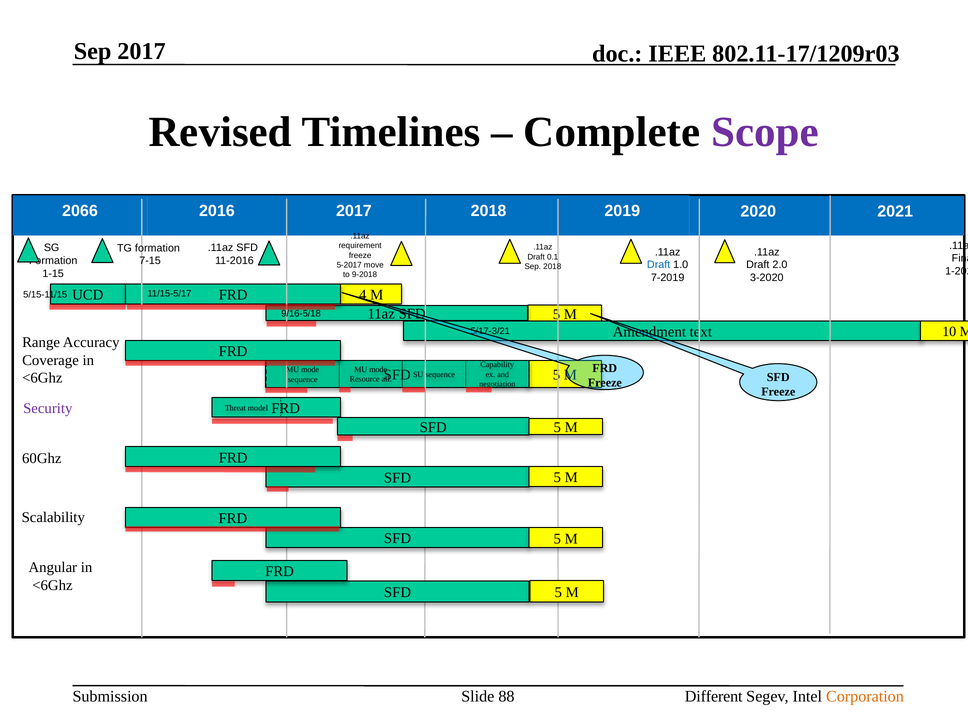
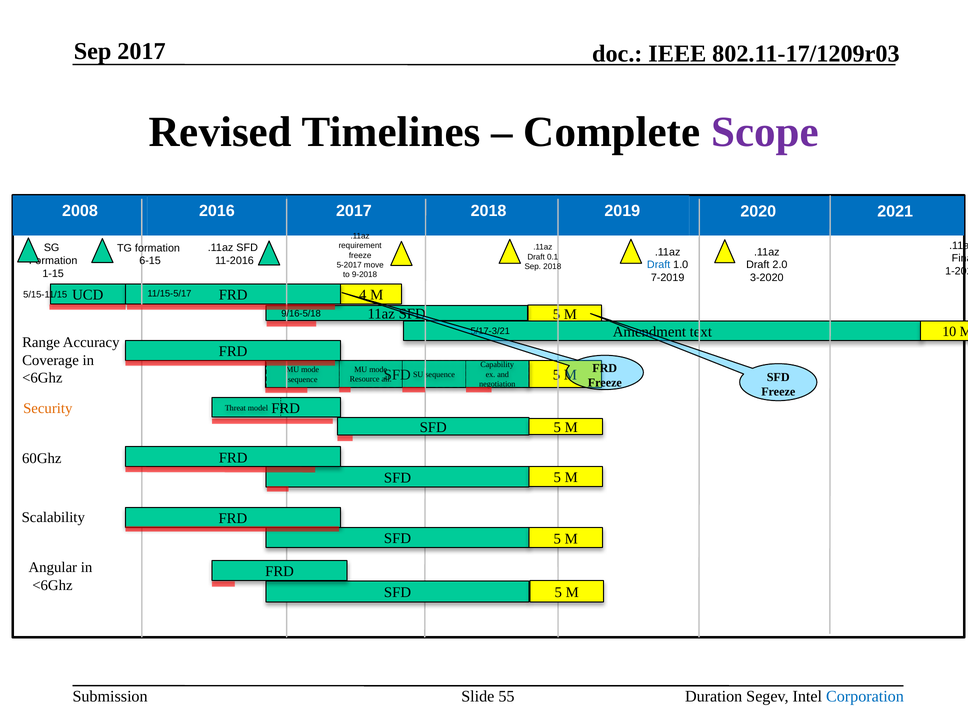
2066: 2066 -> 2008
7-15: 7-15 -> 6-15
Security colour: purple -> orange
88: 88 -> 55
Different: Different -> Duration
Corporation colour: orange -> blue
